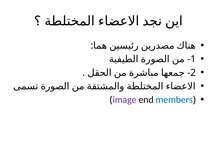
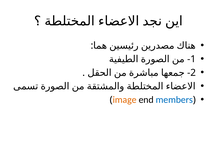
image colour: purple -> orange
